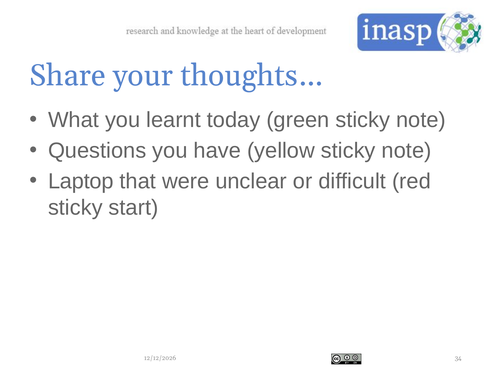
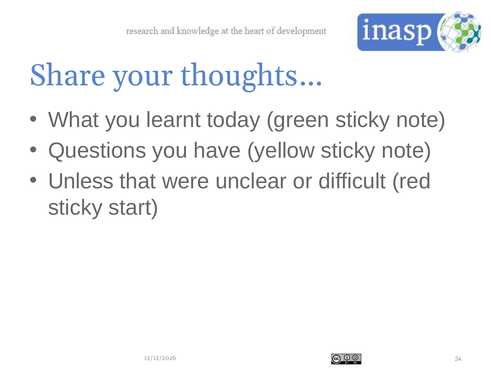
Laptop: Laptop -> Unless
